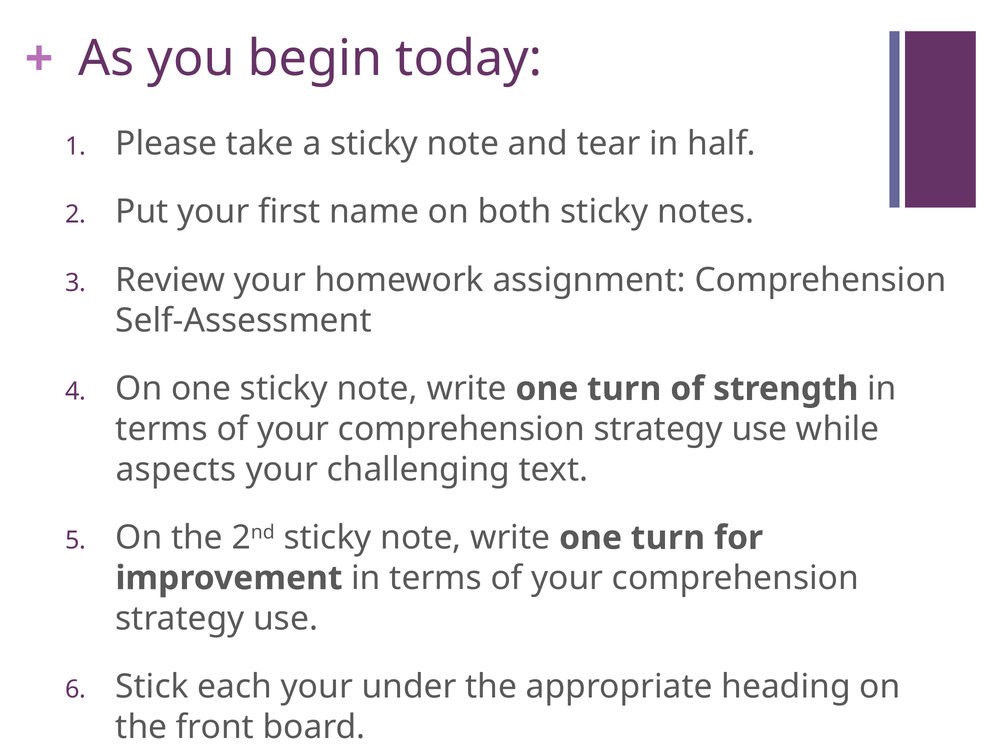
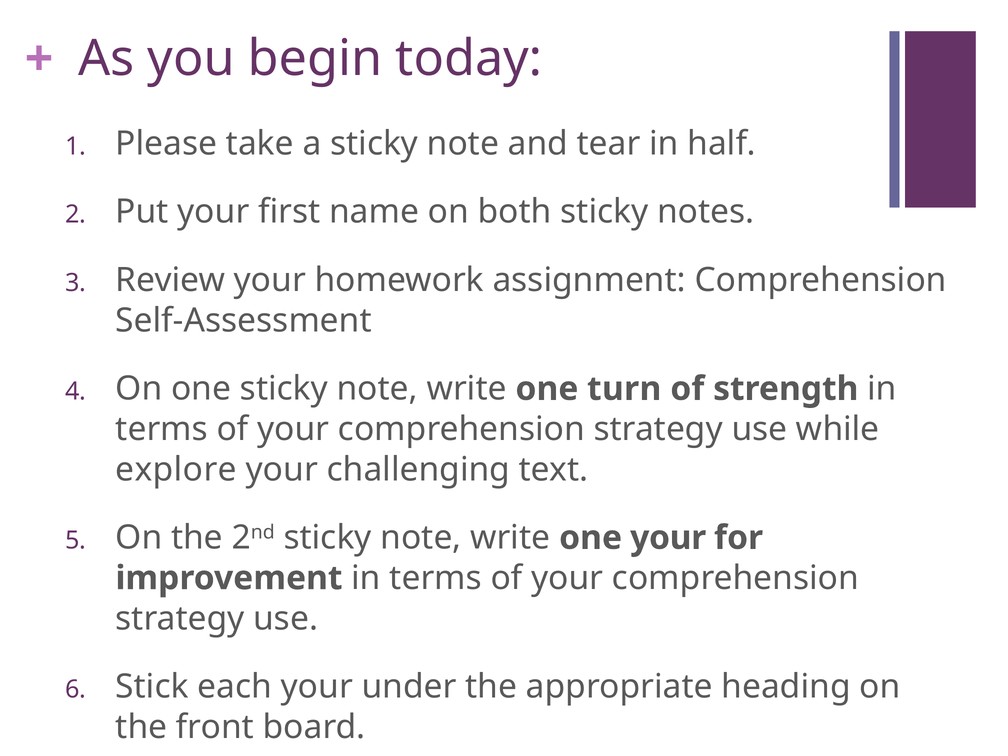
aspects: aspects -> explore
turn at (668, 538): turn -> your
